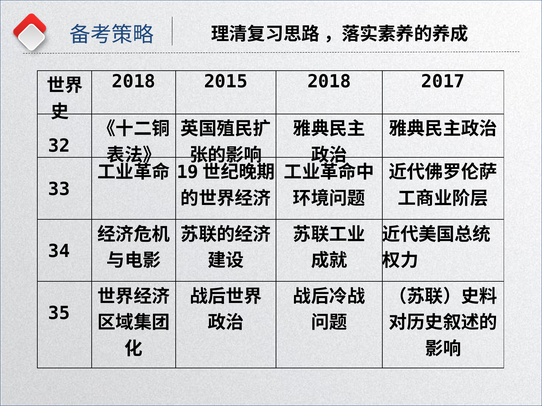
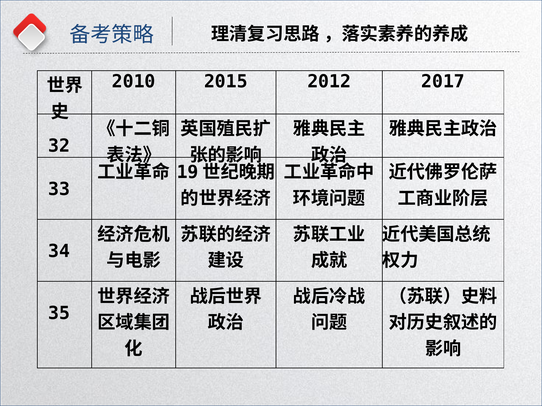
2018 at (134, 82): 2018 -> 2010
2015 2018: 2018 -> 2012
